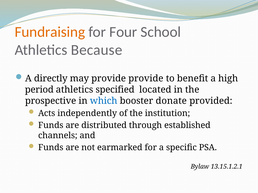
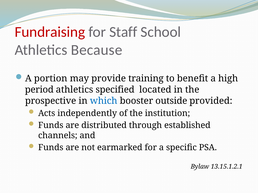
Fundraising colour: orange -> red
Four: Four -> Staff
directly: directly -> portion
provide provide: provide -> training
donate: donate -> outside
